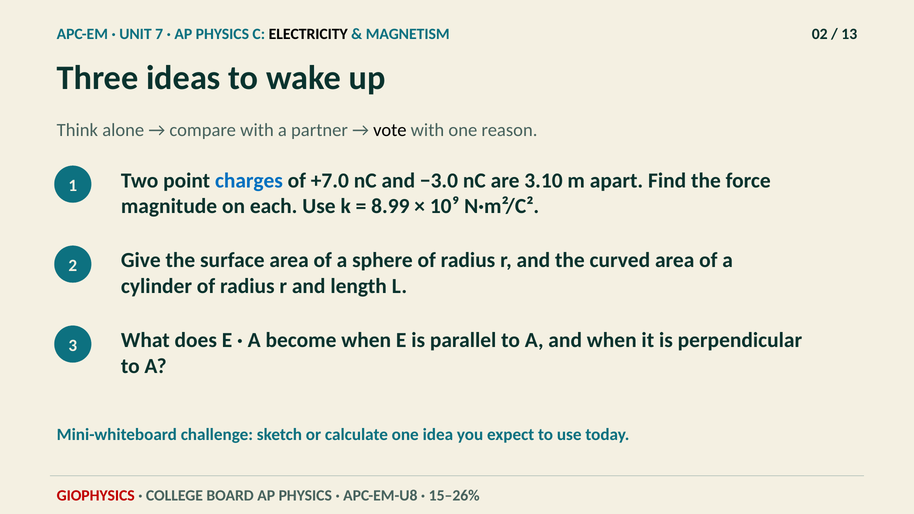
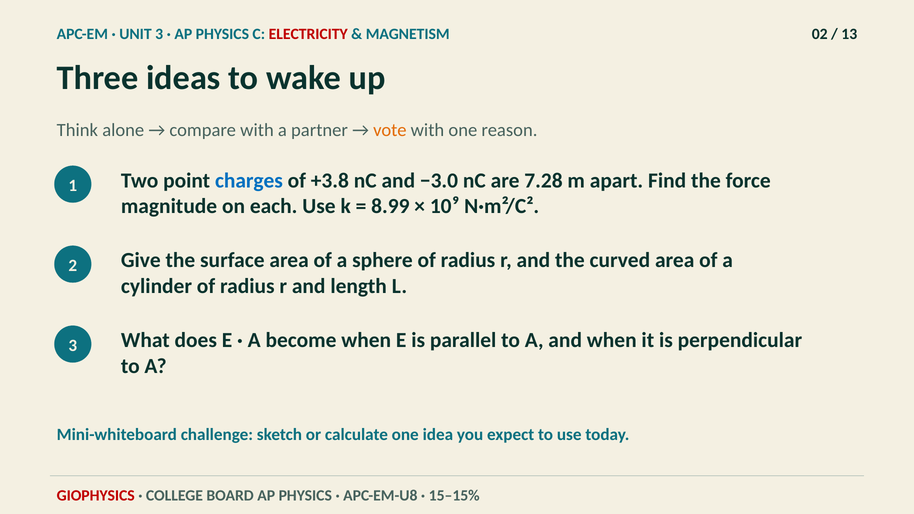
UNIT 7: 7 -> 3
ELECTRICITY colour: black -> red
vote colour: black -> orange
+7.0: +7.0 -> +3.8
3.10: 3.10 -> 7.28
15–26%: 15–26% -> 15–15%
